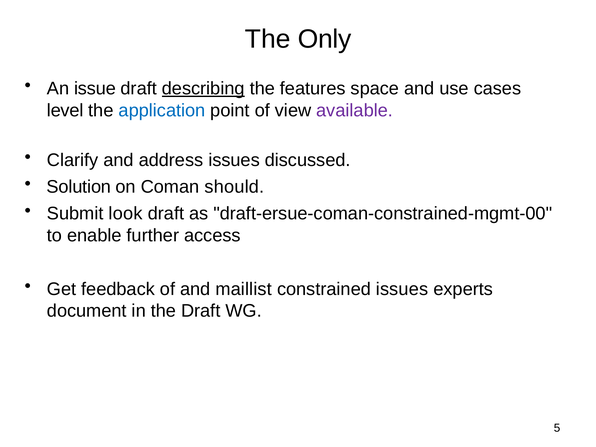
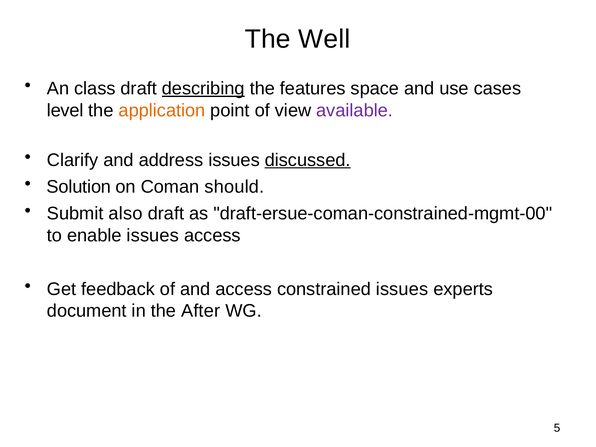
Only: Only -> Well
issue: issue -> class
application colour: blue -> orange
discussed underline: none -> present
look: look -> also
enable further: further -> issues
and maillist: maillist -> access
the Draft: Draft -> After
